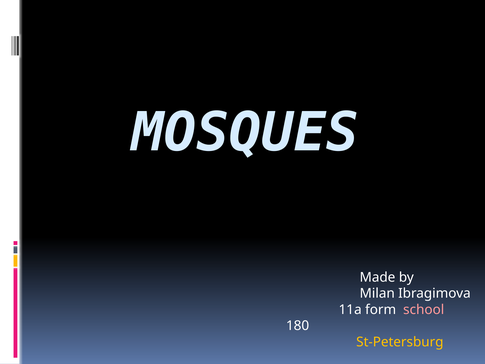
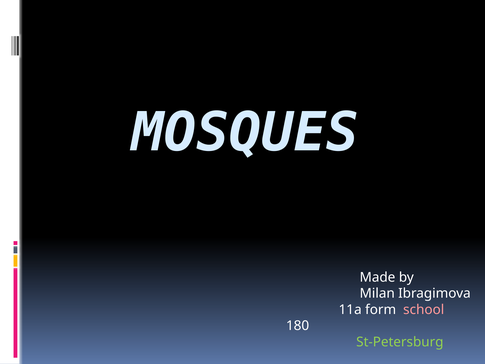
St-Petersburg colour: yellow -> light green
